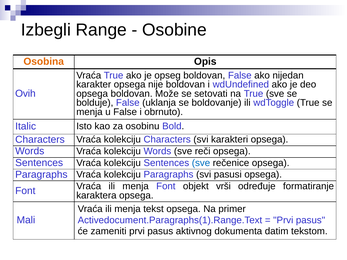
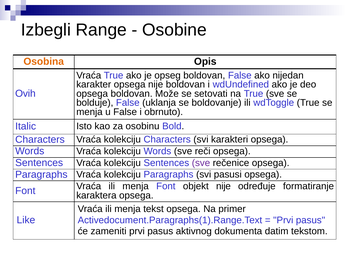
sve at (201, 163) colour: blue -> purple
objekt vrši: vrši -> nije
Mali: Mali -> Like
